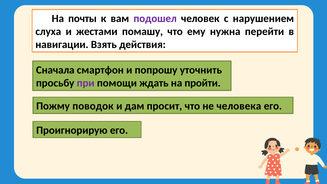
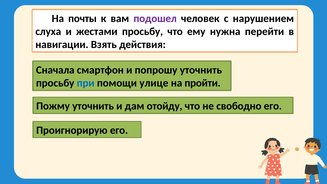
жестами помашу: помашу -> просьбу
при colour: purple -> blue
ждать: ждать -> улице
Пожму поводок: поводок -> уточнить
просит: просит -> отойду
человека: человека -> свободно
